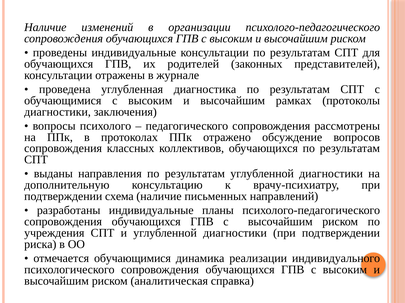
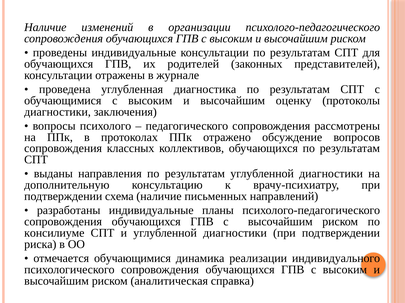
рамках: рамках -> оценку
учреждения: учреждения -> консилиуме
